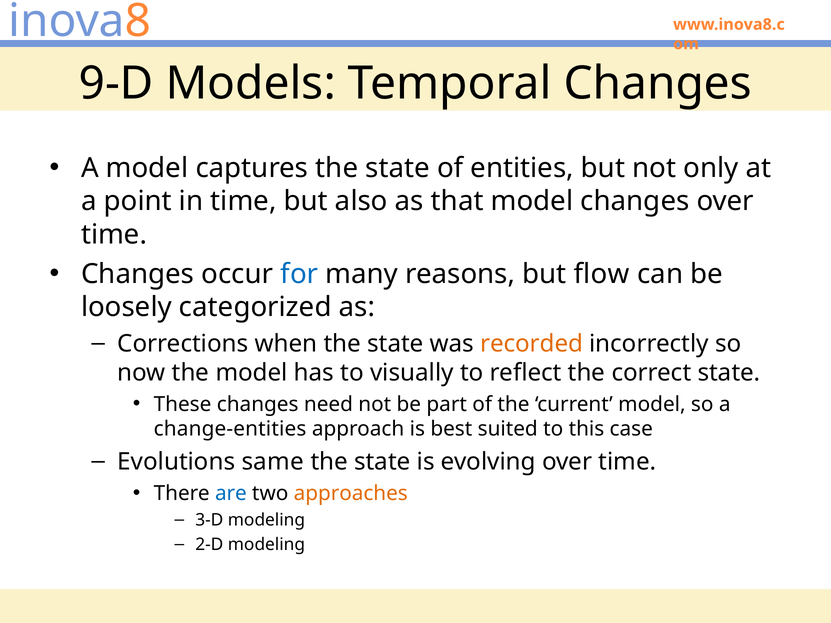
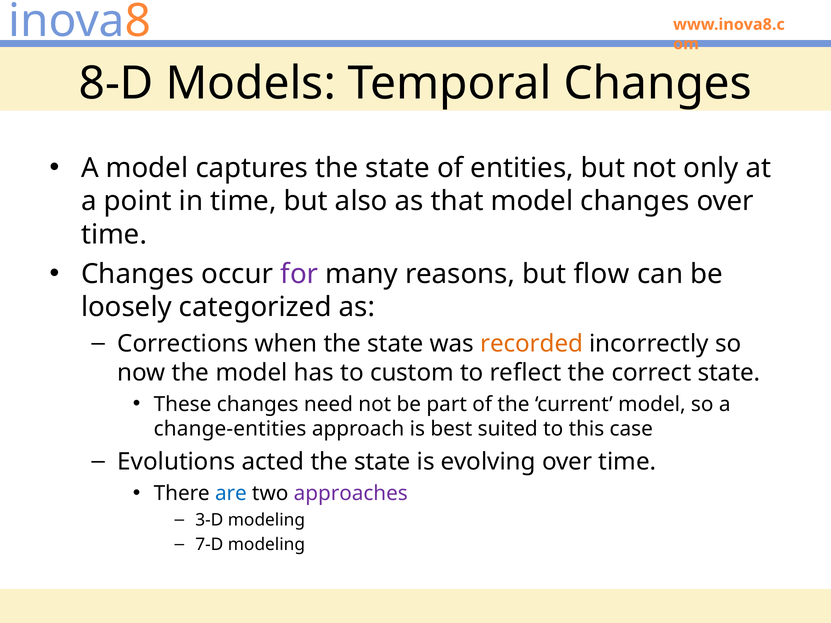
9-D: 9-D -> 8-D
for colour: blue -> purple
visually: visually -> custom
same: same -> acted
approaches colour: orange -> purple
2-D: 2-D -> 7-D
